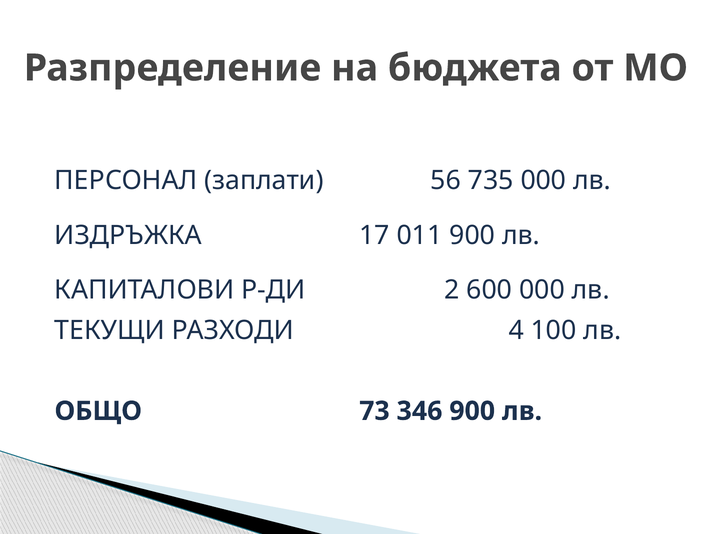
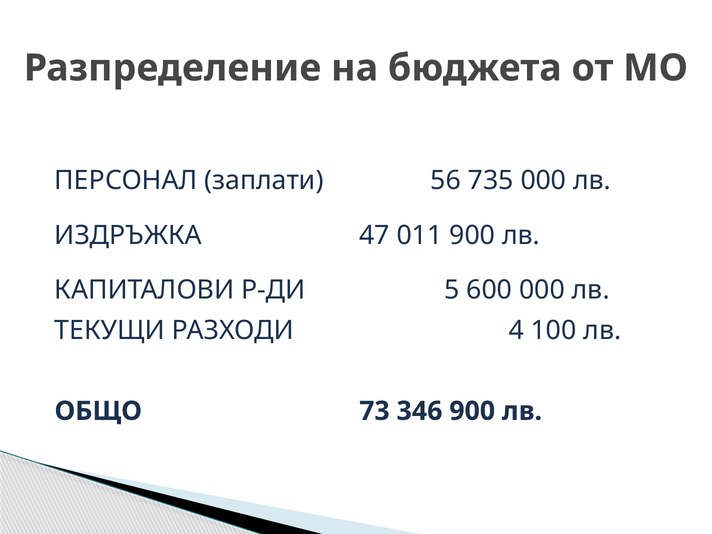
17: 17 -> 47
2: 2 -> 5
